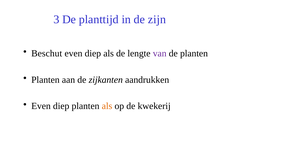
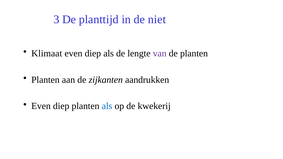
zijn: zijn -> niet
Beschut: Beschut -> Klimaat
als at (107, 106) colour: orange -> blue
